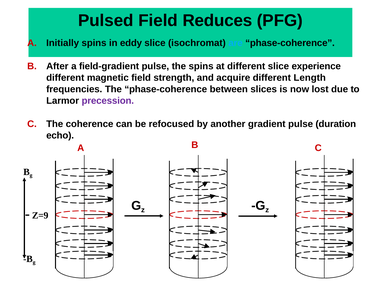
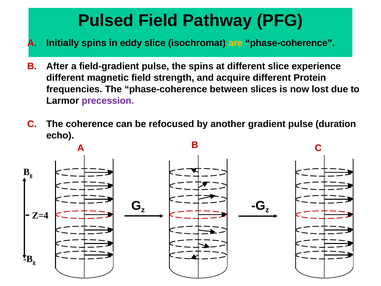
Reduces: Reduces -> Pathway
are colour: light blue -> yellow
Length: Length -> Protein
Z=9: Z=9 -> Z=4
